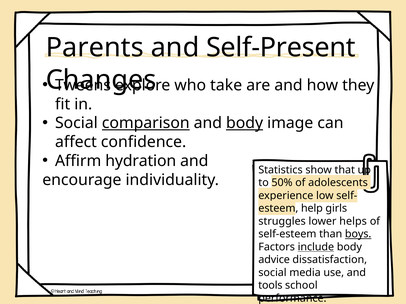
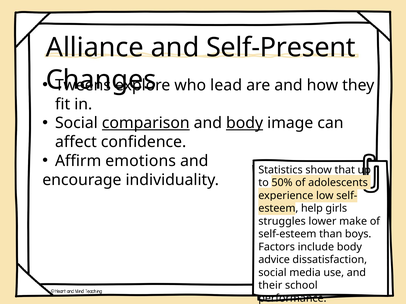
Parents: Parents -> Alliance
take: take -> lead
hydration: hydration -> emotions
helps: helps -> make
boys underline: present -> none
include underline: present -> none
tools: tools -> their
